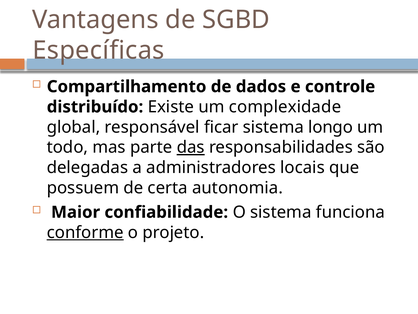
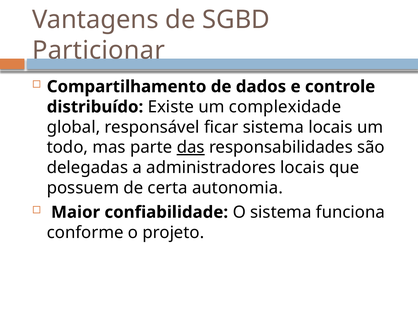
Específicas: Específicas -> Particionar
sistema longo: longo -> locais
conforme underline: present -> none
